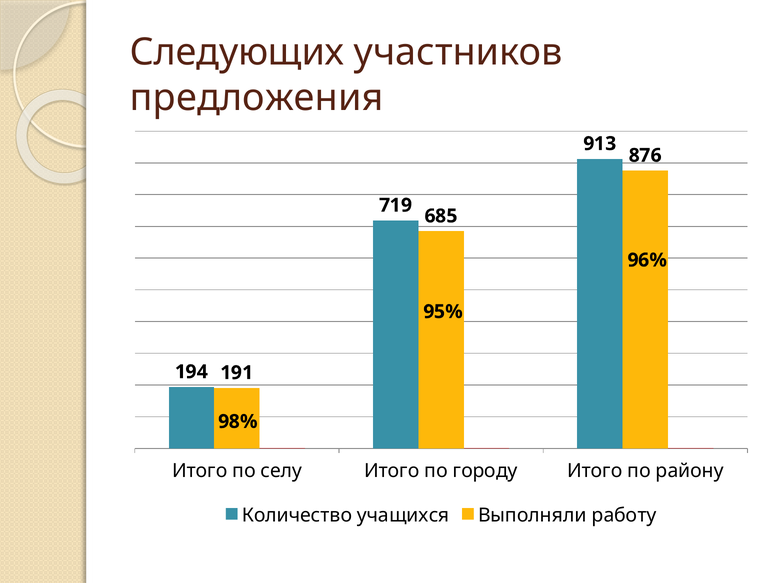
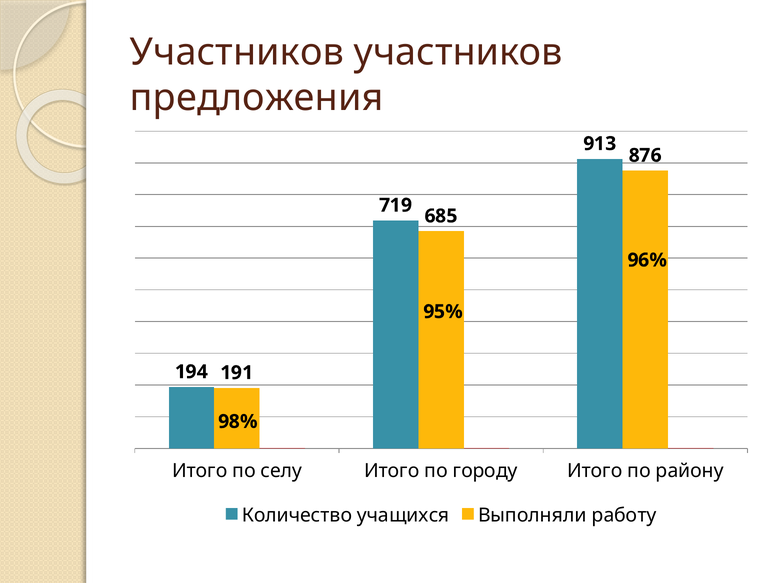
Следующих at (237, 53): Следующих -> Участников
